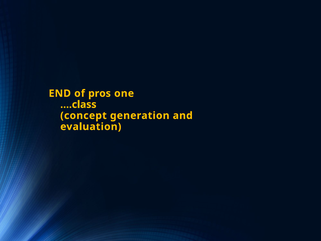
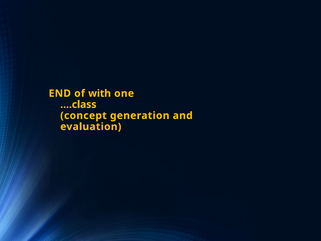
pros: pros -> with
